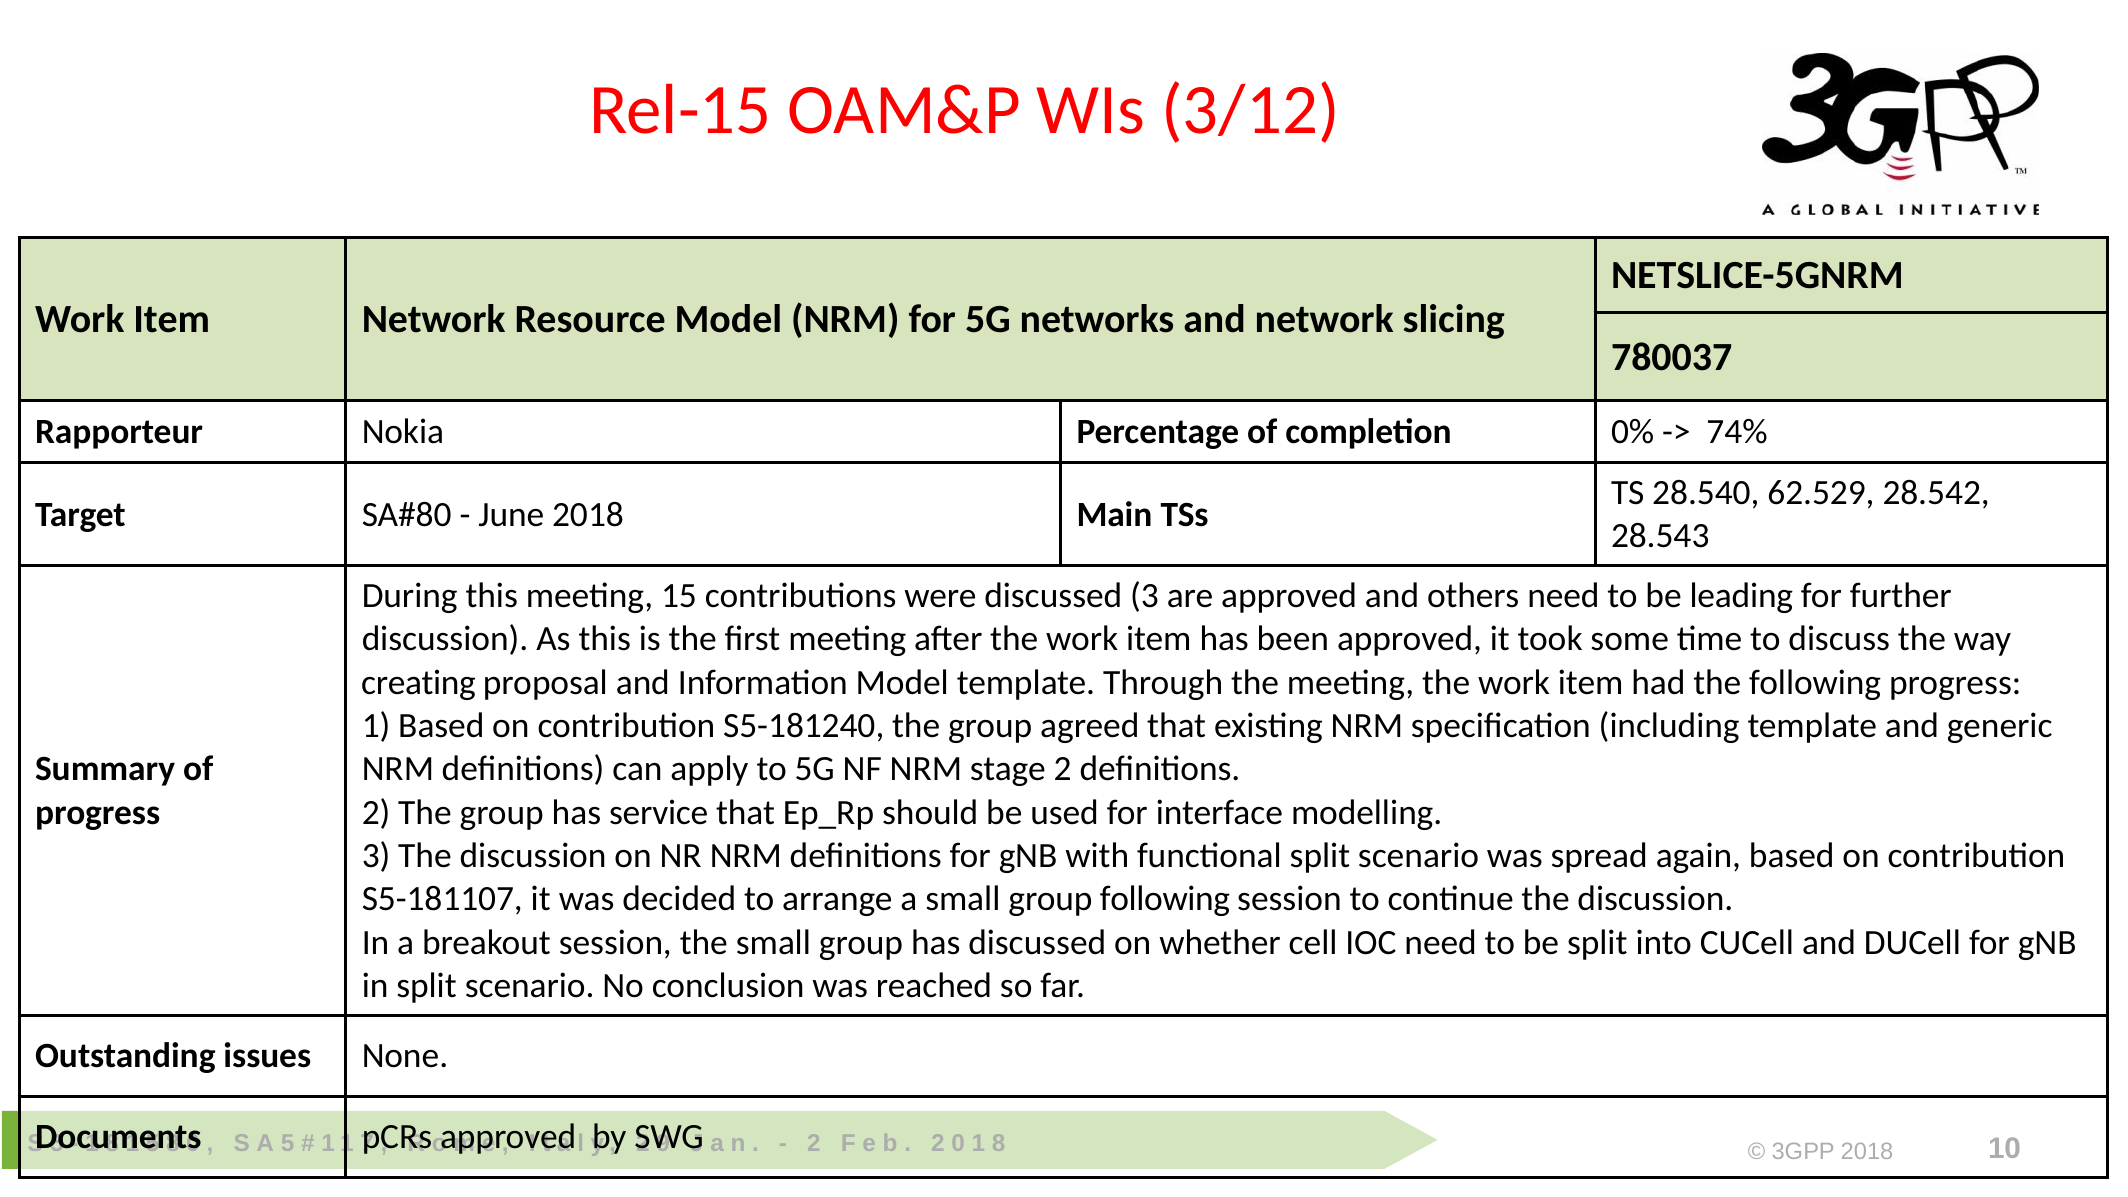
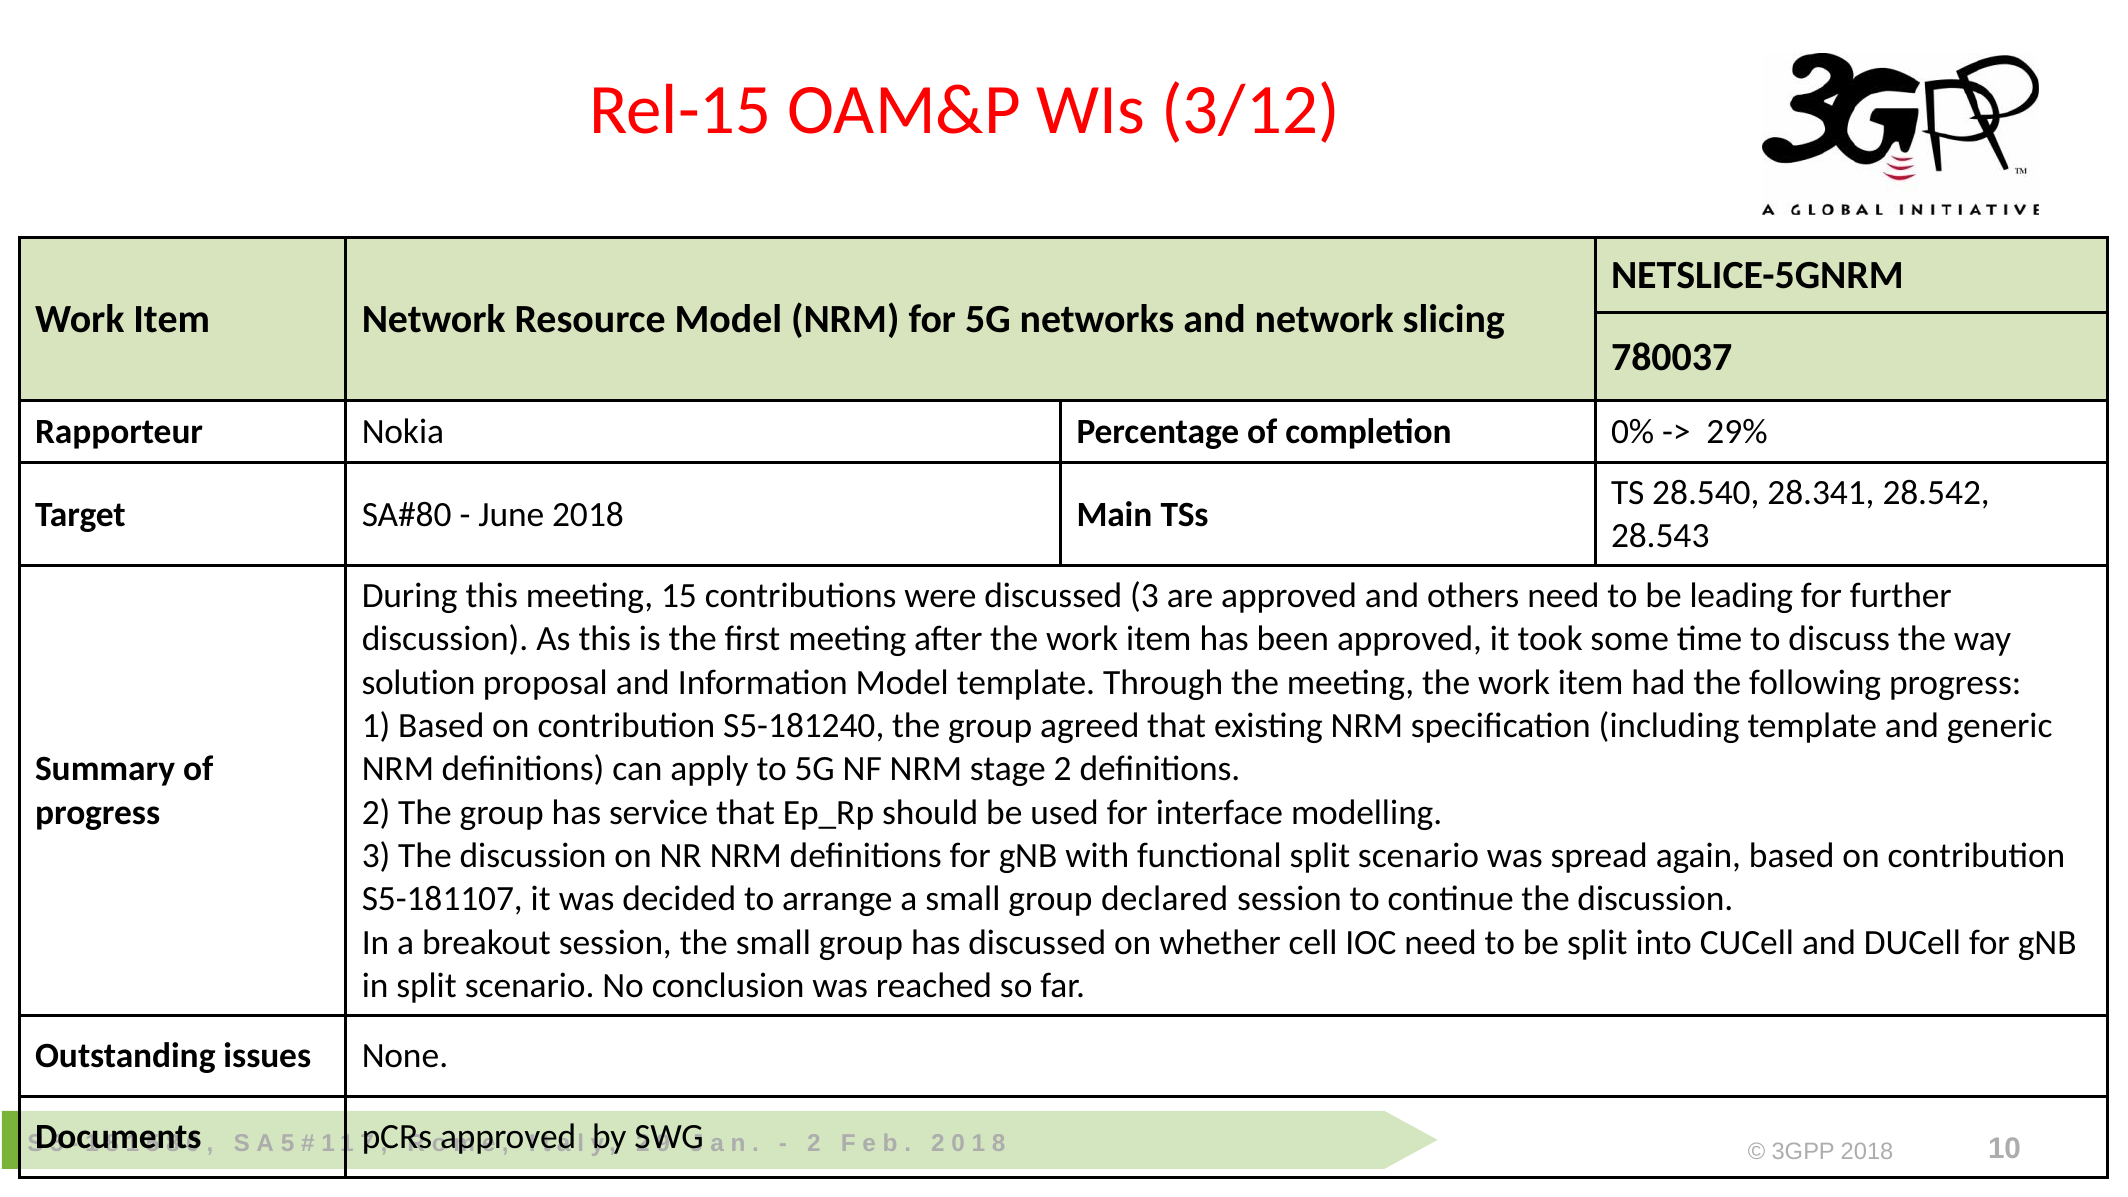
74%: 74% -> 29%
62.529: 62.529 -> 28.341
creating: creating -> solution
group following: following -> declared
